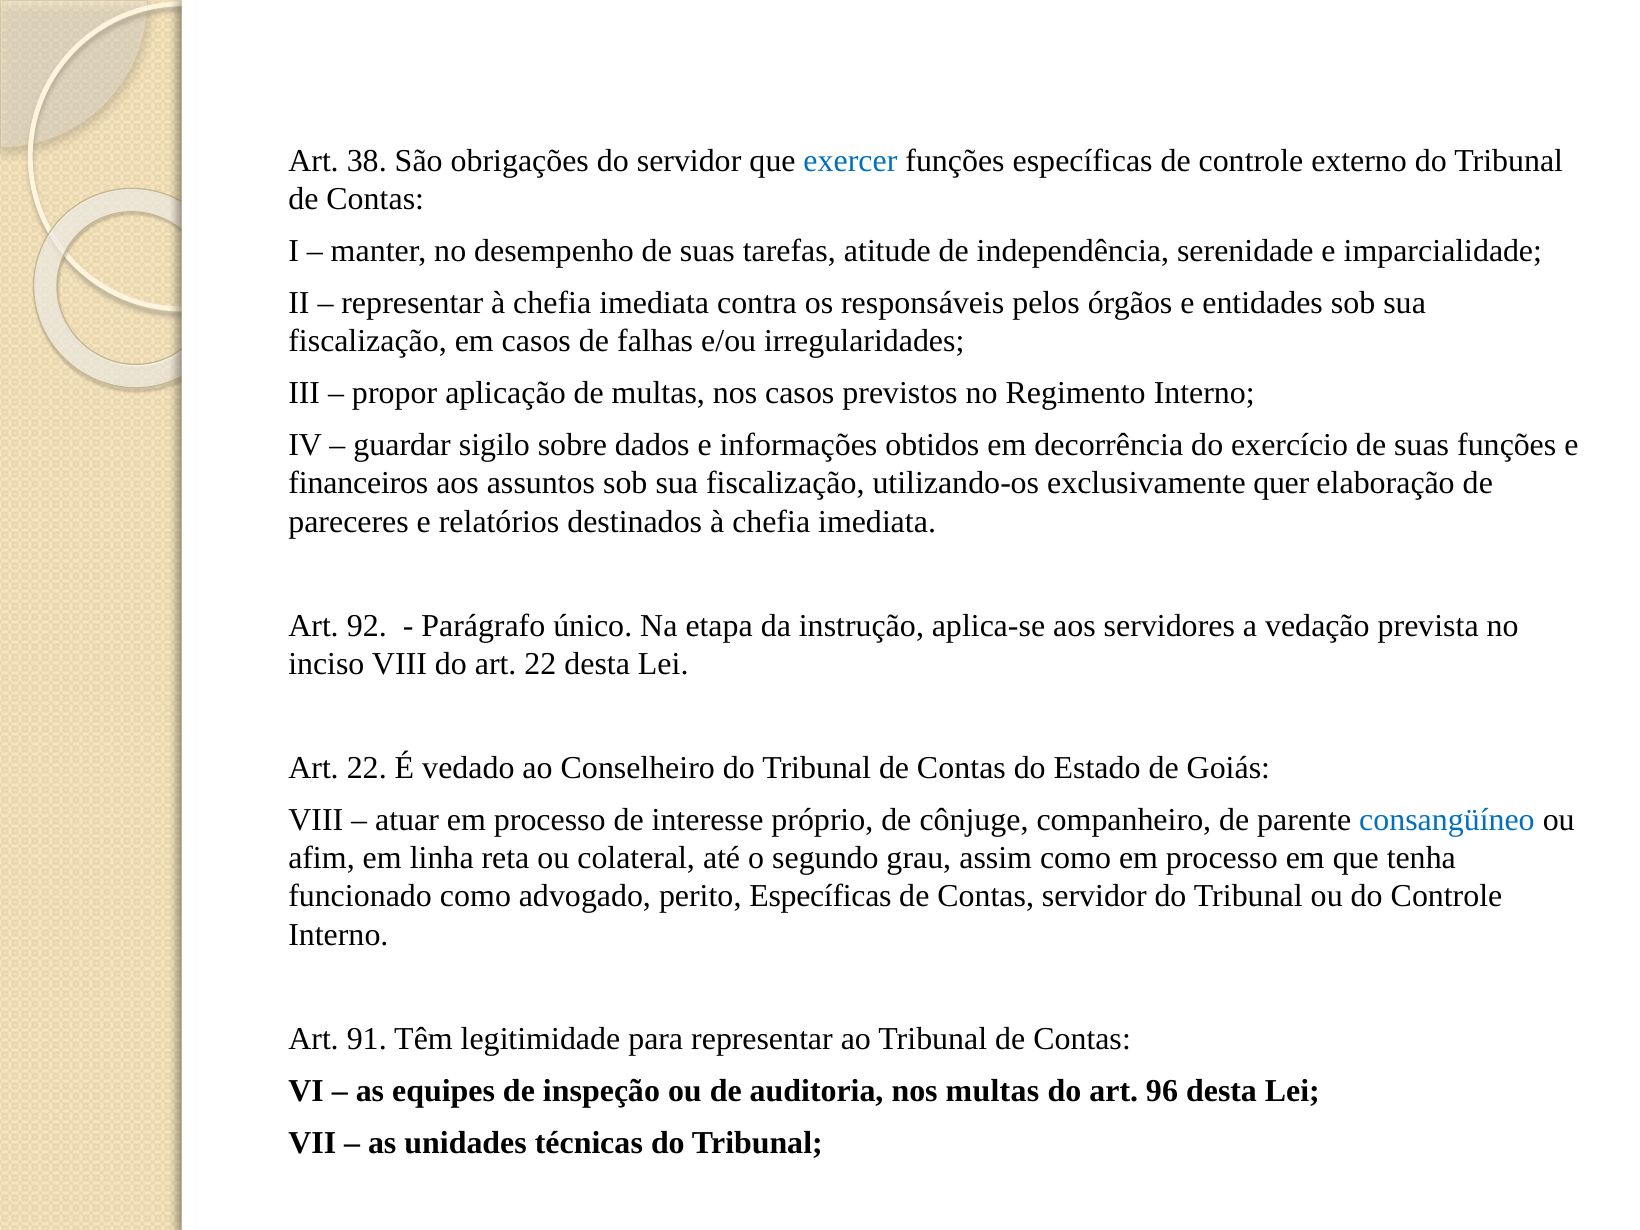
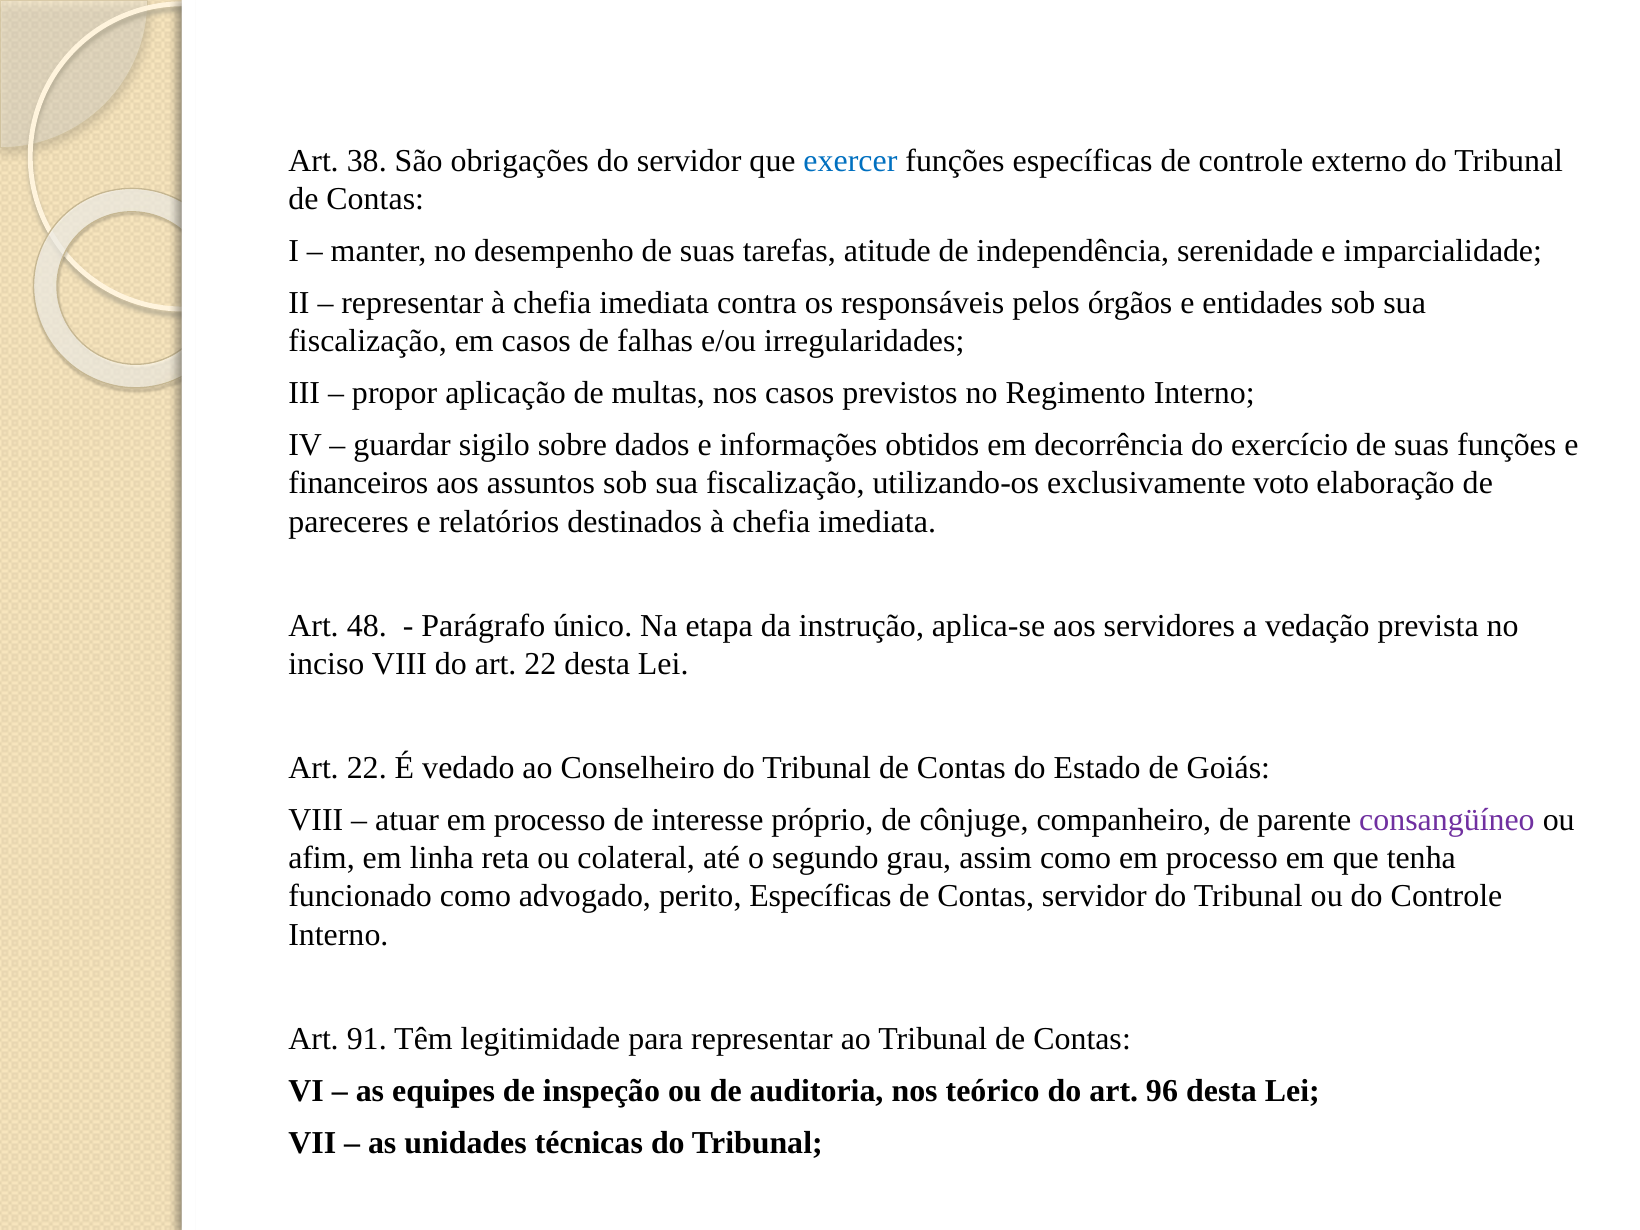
quer: quer -> voto
92: 92 -> 48
consangüíneo colour: blue -> purple
nos multas: multas -> teórico
